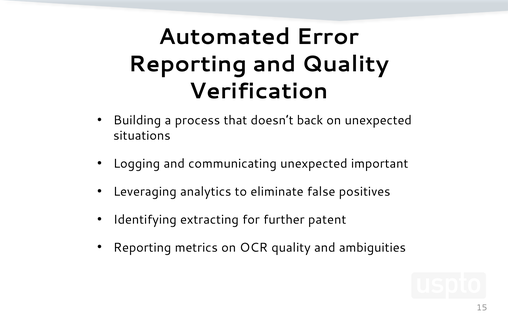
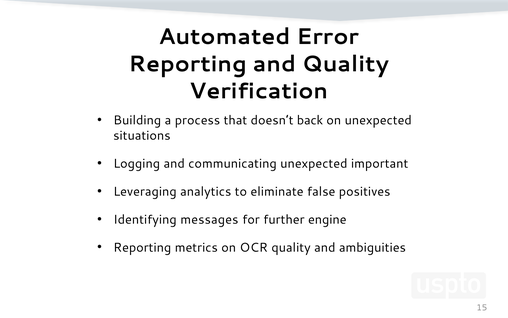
extracting: extracting -> messages
patent: patent -> engine
